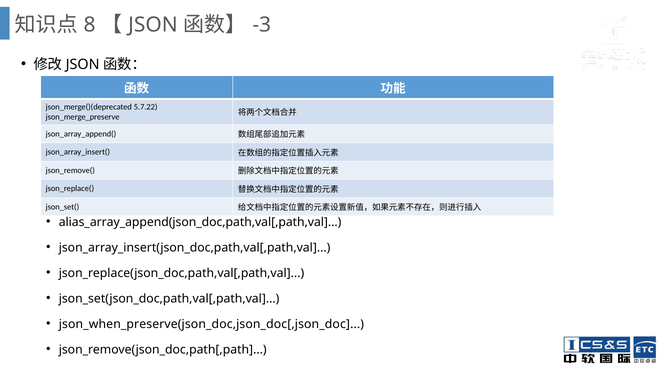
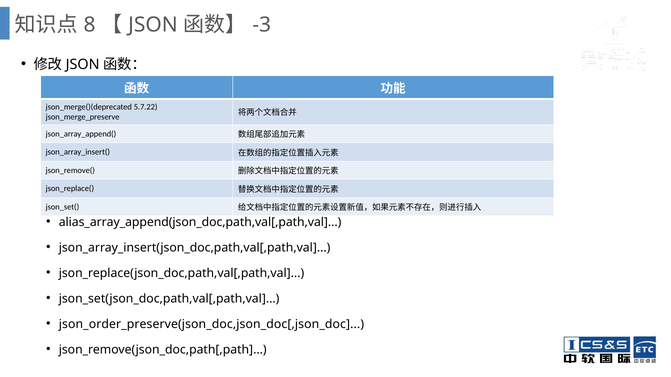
json_when_preserve(json_doc,json_doc[,json_doc: json_when_preserve(json_doc,json_doc[,json_doc -> json_order_preserve(json_doc,json_doc[,json_doc
